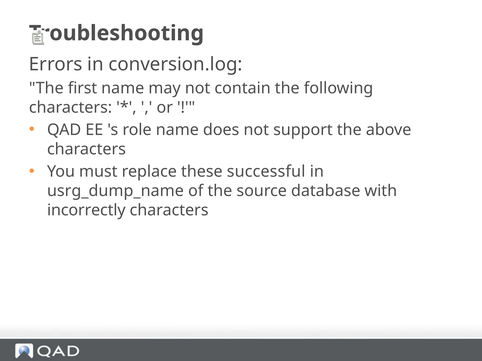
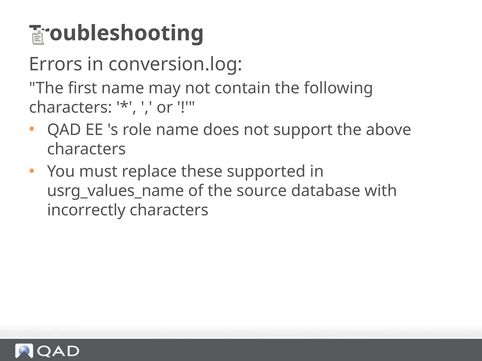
successful: successful -> supported
usrg_dump_name: usrg_dump_name -> usrg_values_name
